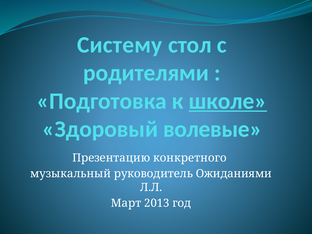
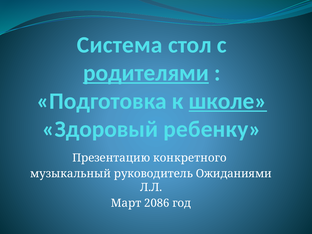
Систему: Систему -> Система
родителями underline: none -> present
волевые: волевые -> ребенку
2013: 2013 -> 2086
